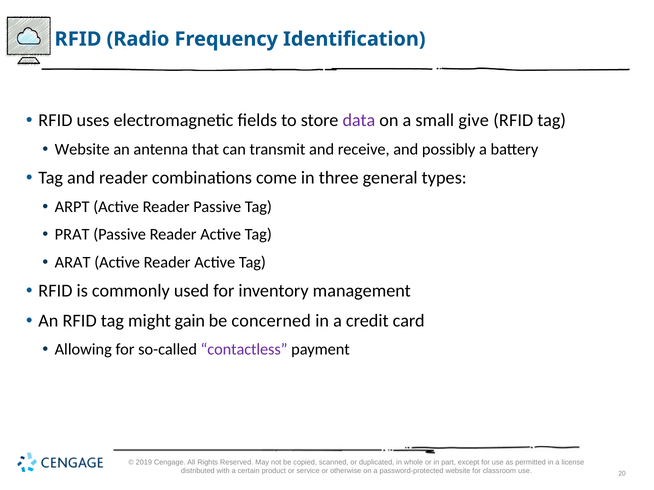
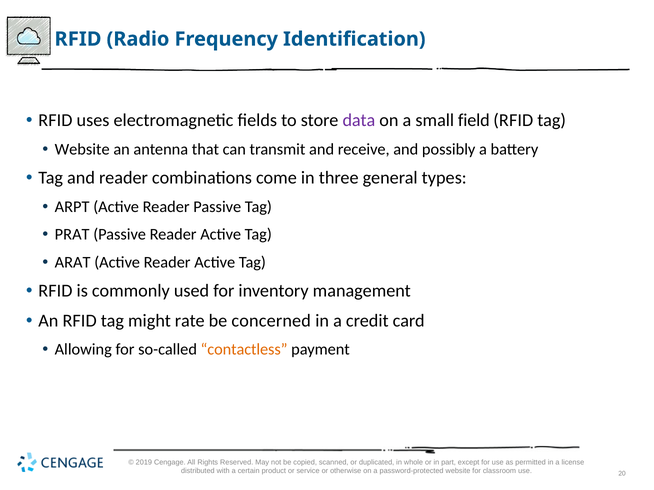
give: give -> field
gain: gain -> rate
contactless colour: purple -> orange
